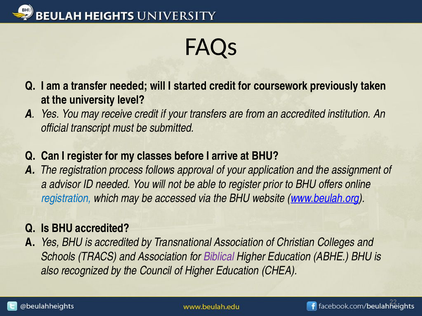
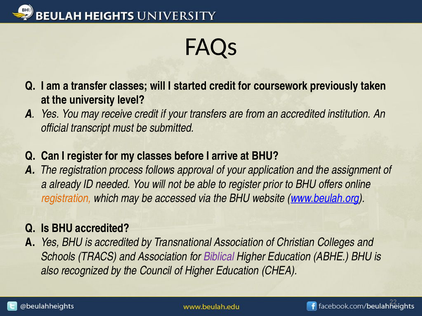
transfer needed: needed -> classes
advisor: advisor -> already
registration at (66, 199) colour: blue -> orange
